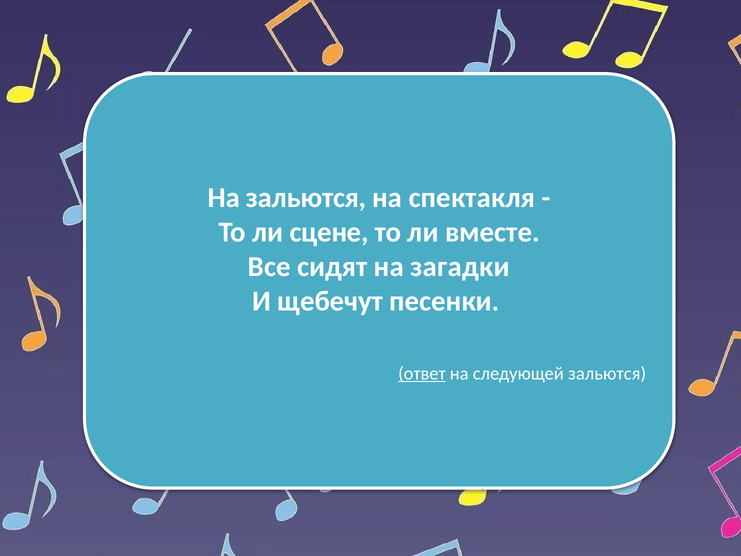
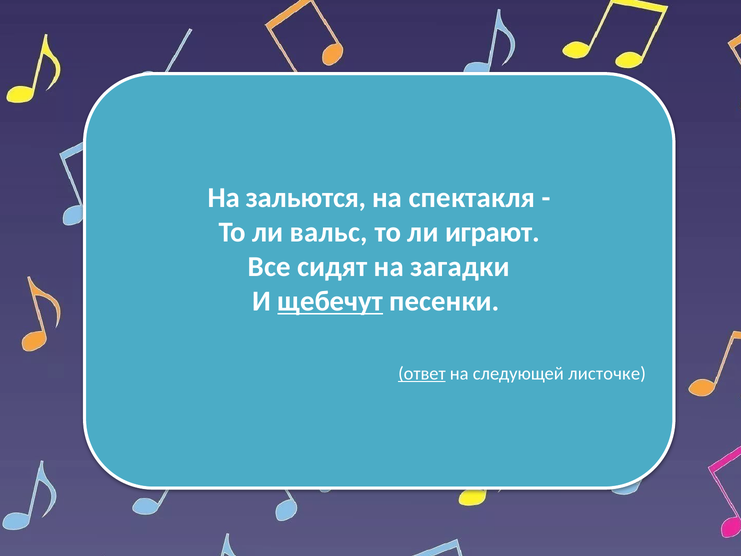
сцене: сцене -> вальс
вместе: вместе -> играют
щебечут underline: none -> present
следующей зальются: зальются -> листочке
